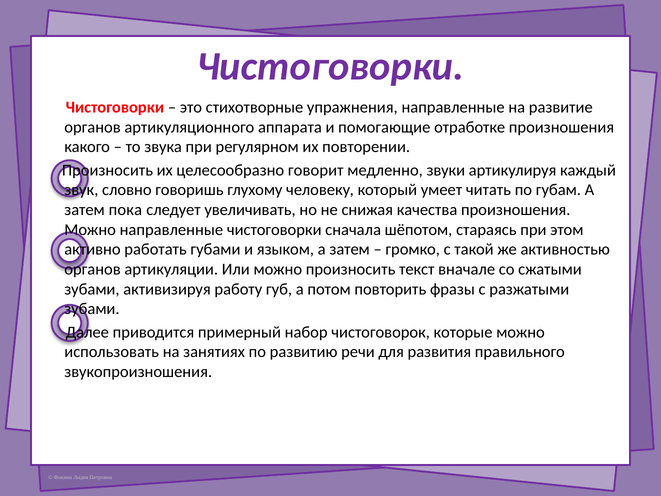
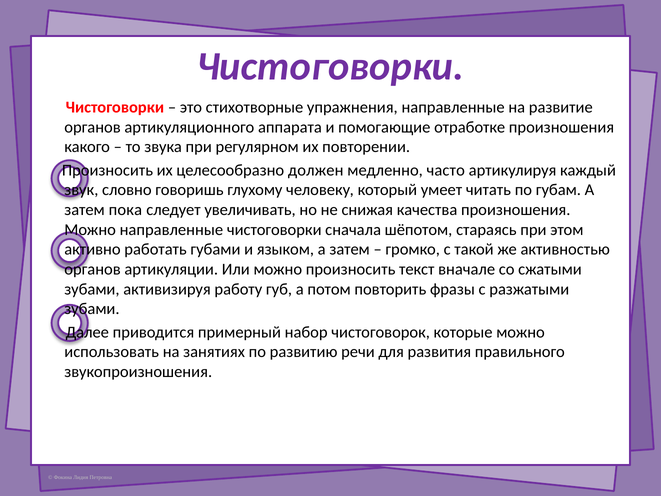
говорит: говорит -> должен
звуки: звуки -> часто
